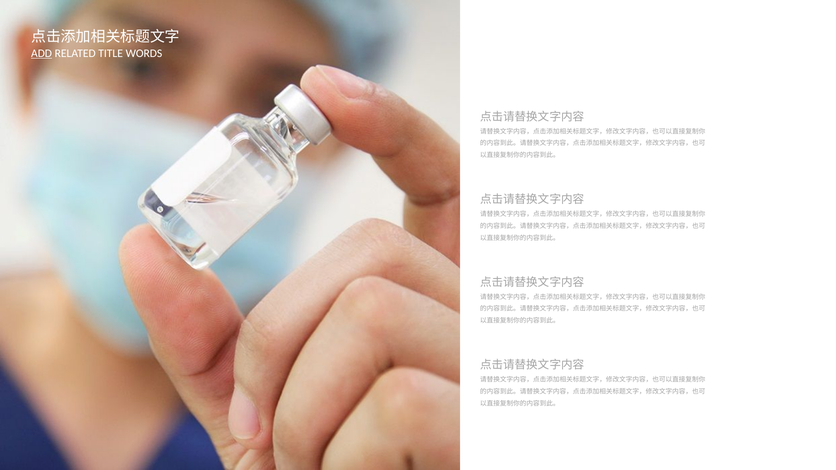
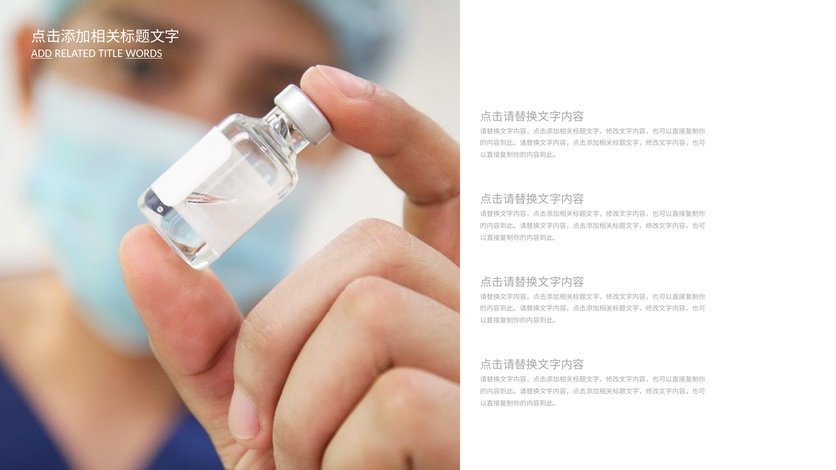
WORDS underline: none -> present
